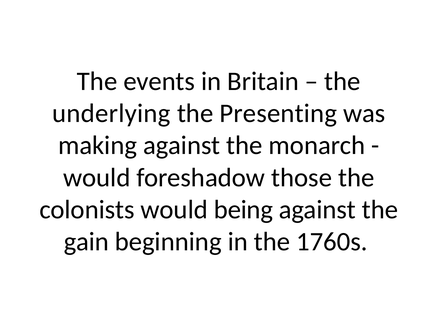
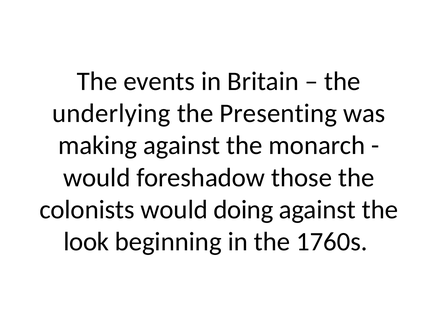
being: being -> doing
gain: gain -> look
